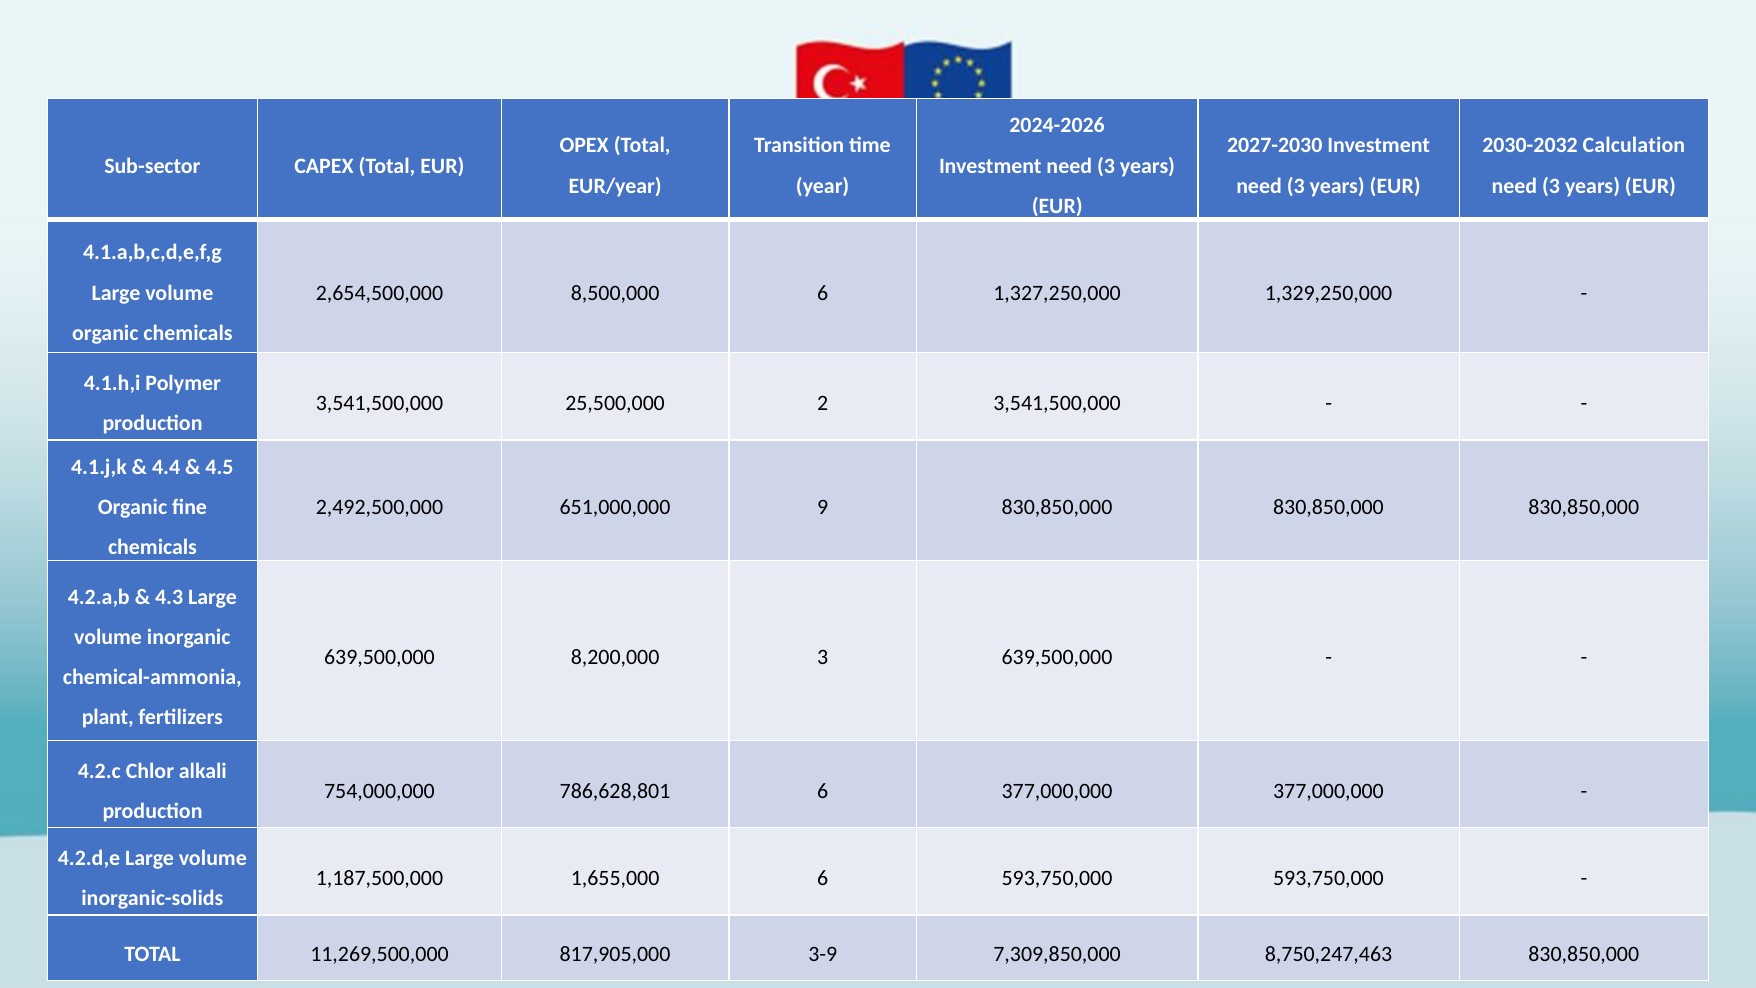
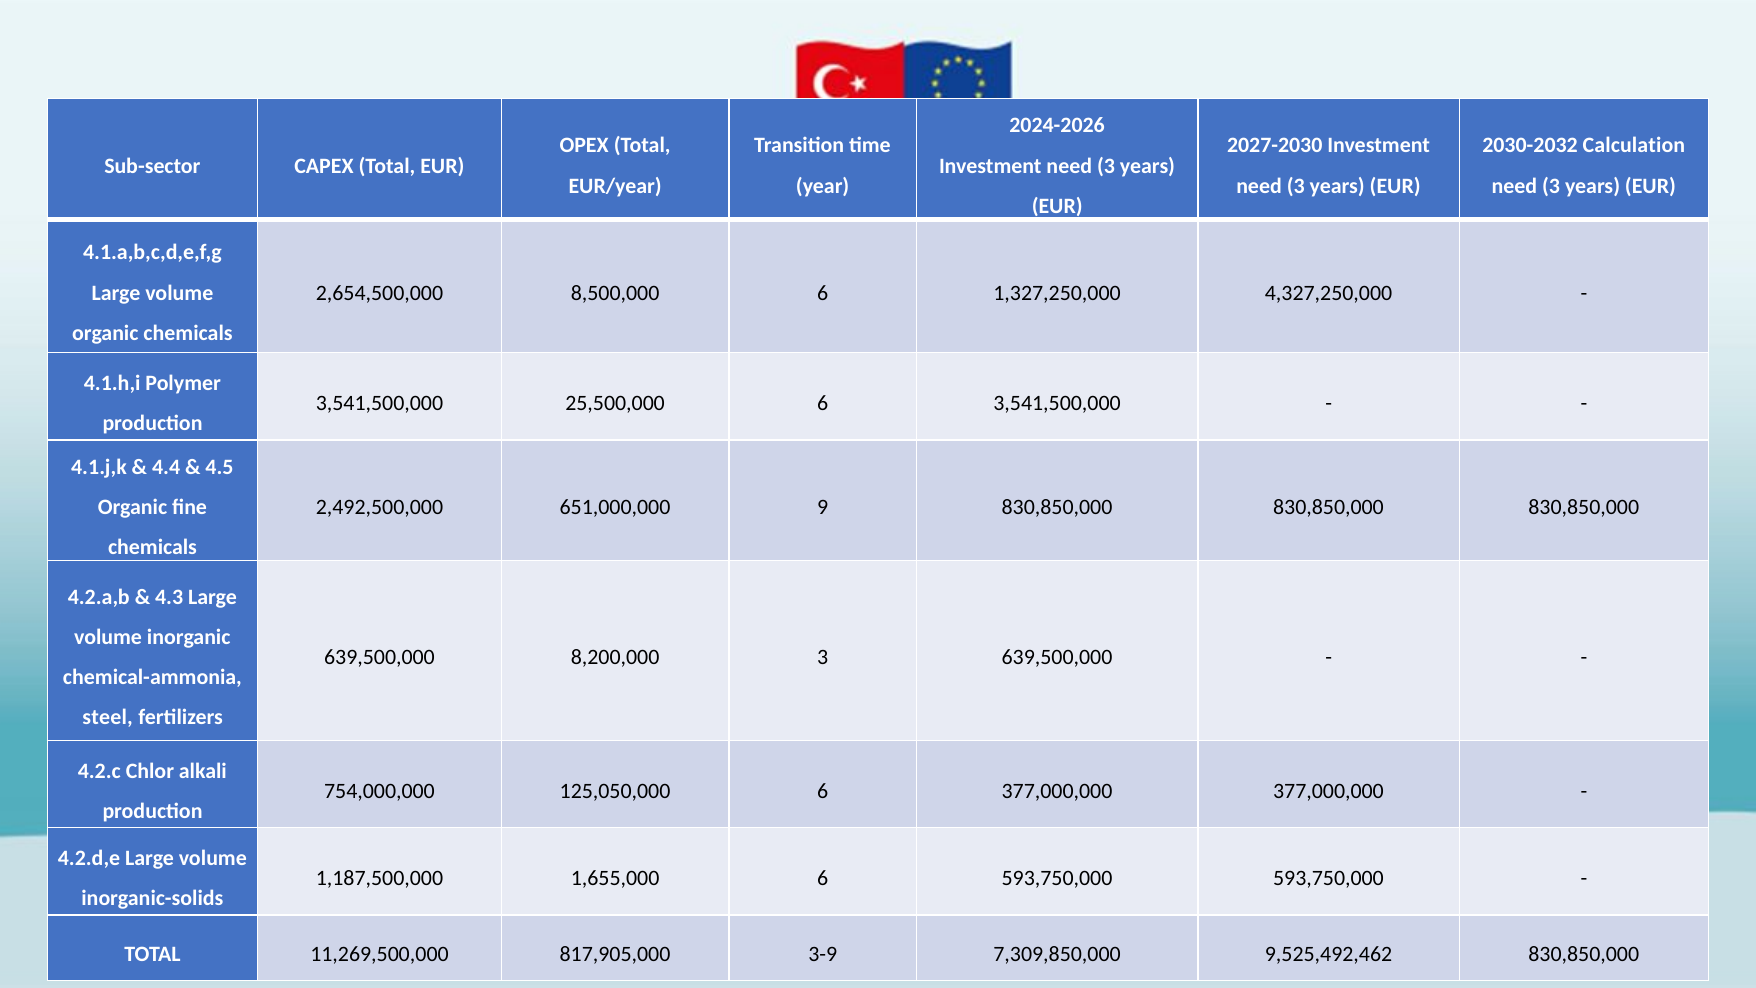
1,329,250,000: 1,329,250,000 -> 4,327,250,000
25,500,000 2: 2 -> 6
plant: plant -> steel
786,628,801: 786,628,801 -> 125,050,000
8,750,247,463: 8,750,247,463 -> 9,525,492,462
